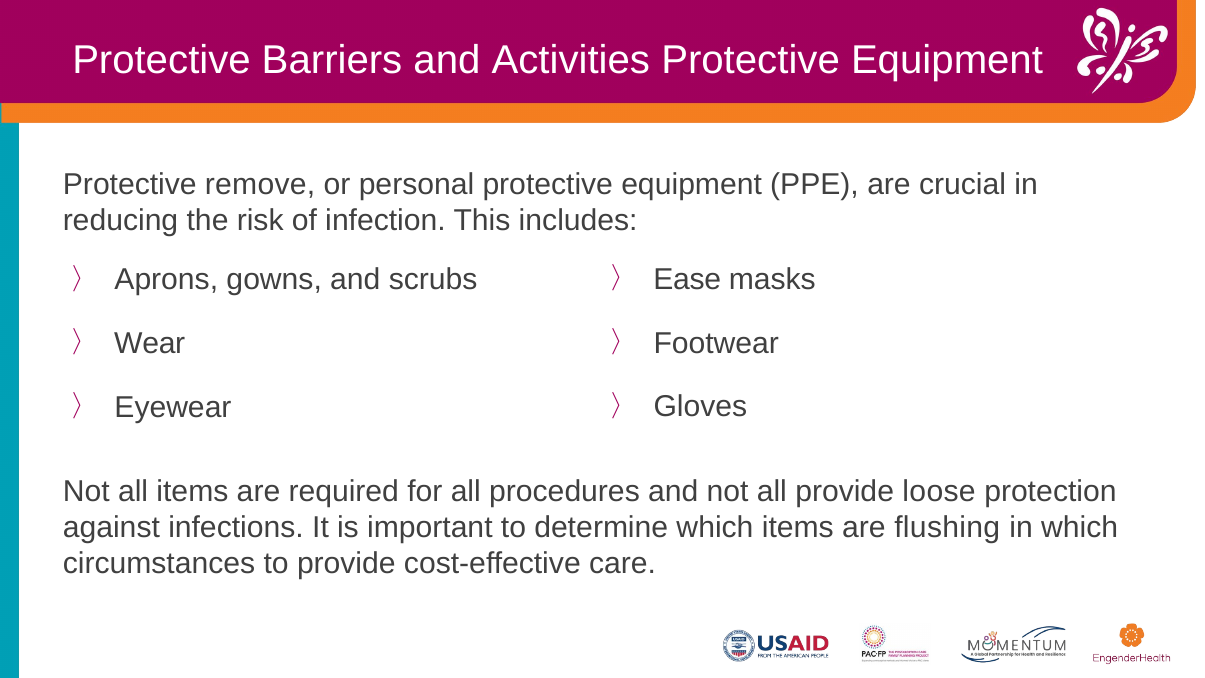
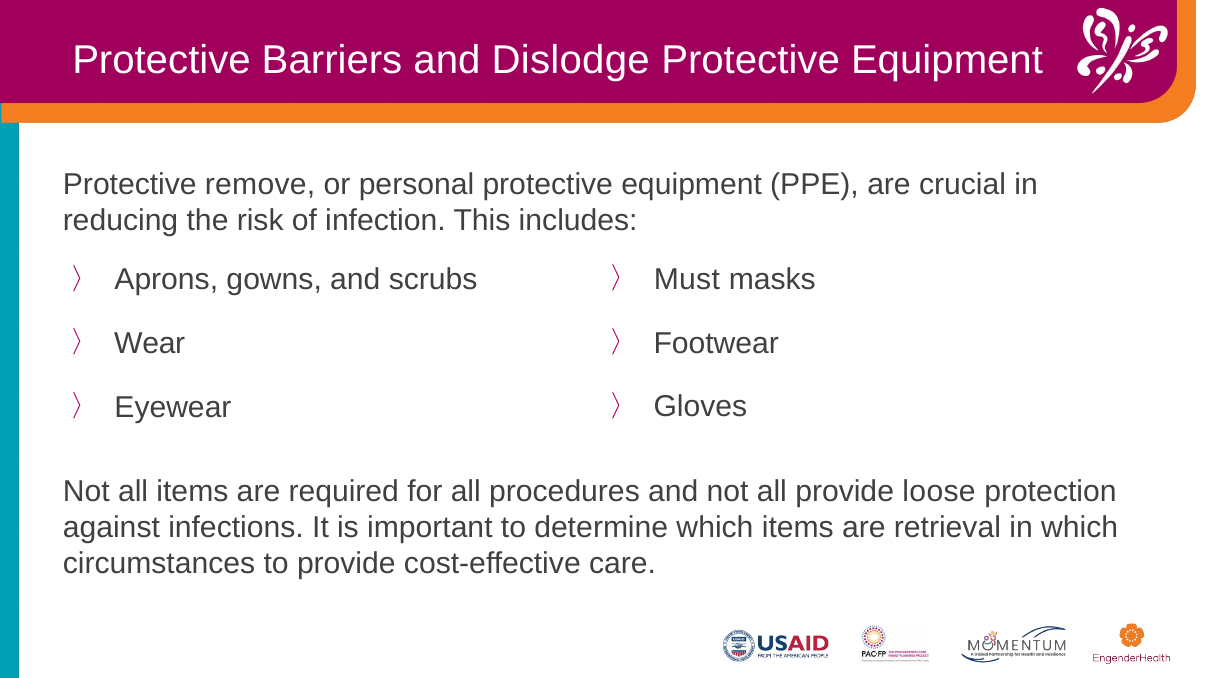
Activities: Activities -> Dislodge
Ease: Ease -> Must
flushing: flushing -> retrieval
